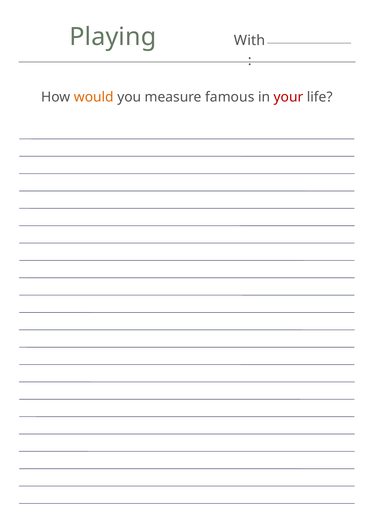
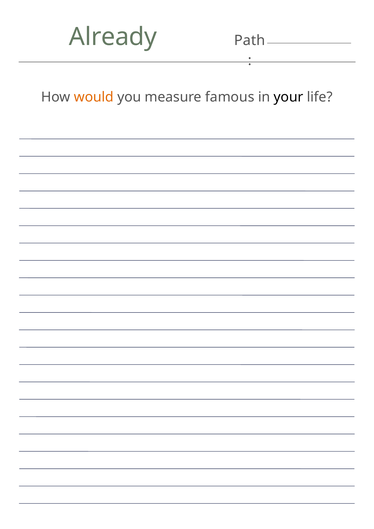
Playing: Playing -> Already
With: With -> Path
your colour: red -> black
